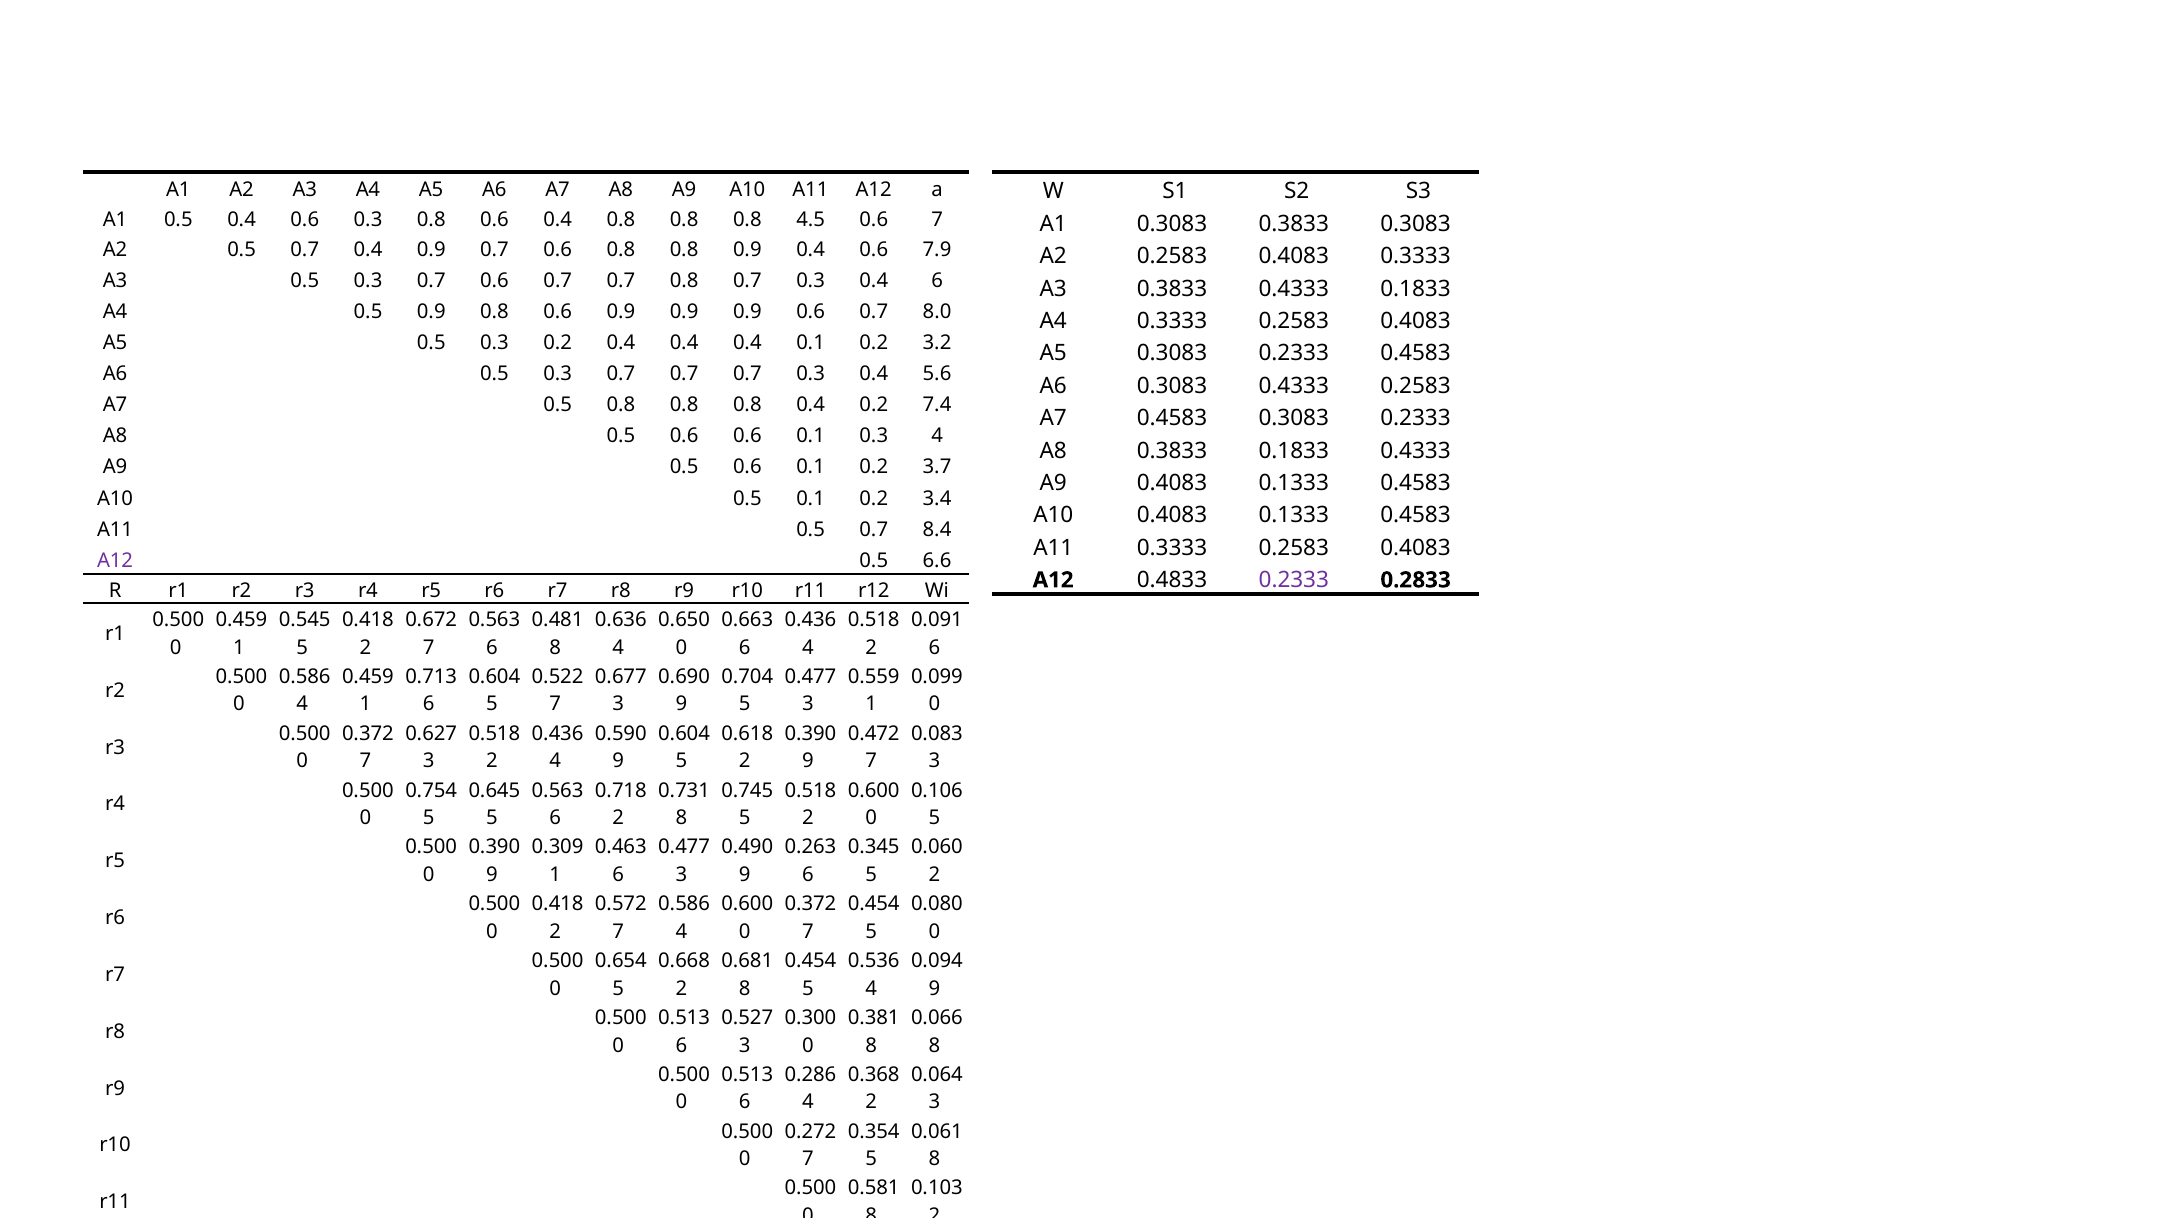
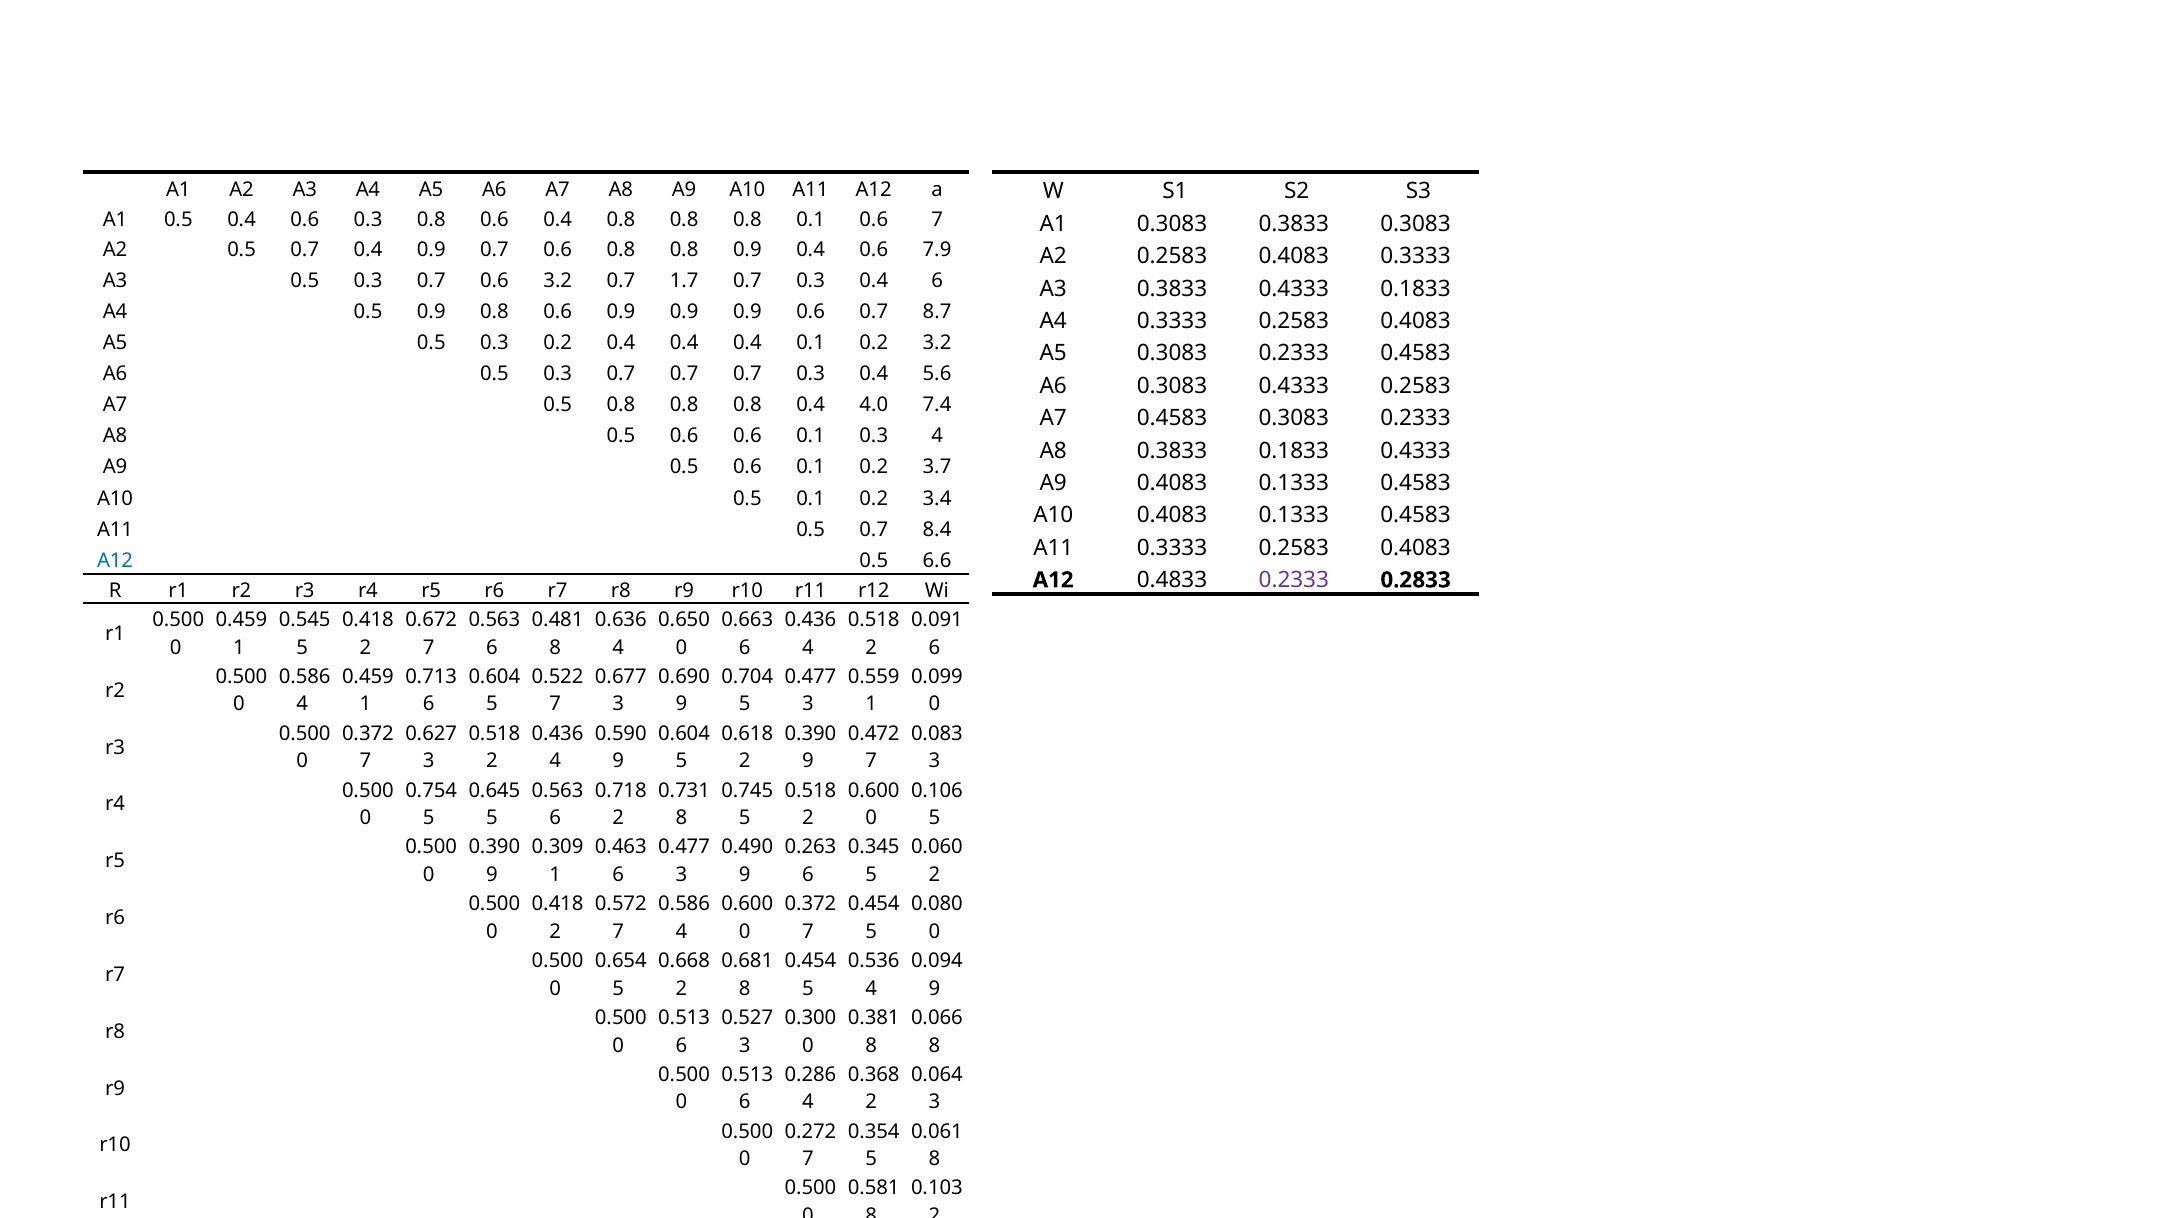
0.8 4.5: 4.5 -> 0.1
0.7 0.6 0.7: 0.7 -> 3.2
0.7 0.8: 0.8 -> 1.7
8.0: 8.0 -> 8.7
0.4 0.2: 0.2 -> 4.0
A12 at (115, 560) colour: purple -> blue
